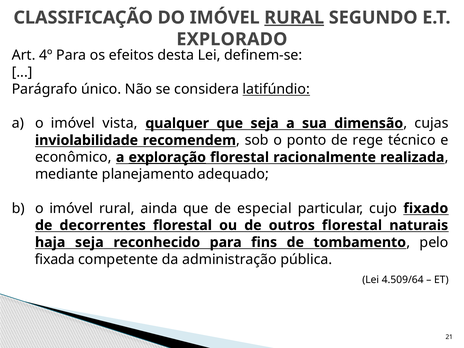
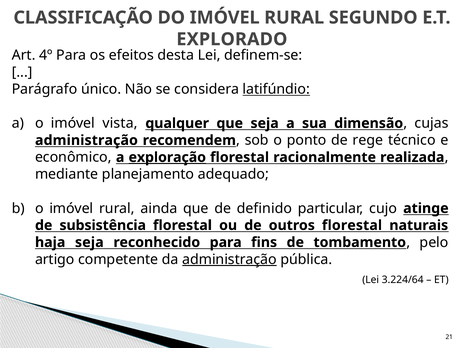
RURAL at (294, 18) underline: present -> none
inviolabilidade at (87, 140): inviolabilidade -> administração
especial: especial -> definido
fixado: fixado -> atinge
decorrentes: decorrentes -> subsistência
fixada: fixada -> artigo
administração at (229, 259) underline: none -> present
4.509/64: 4.509/64 -> 3.224/64
